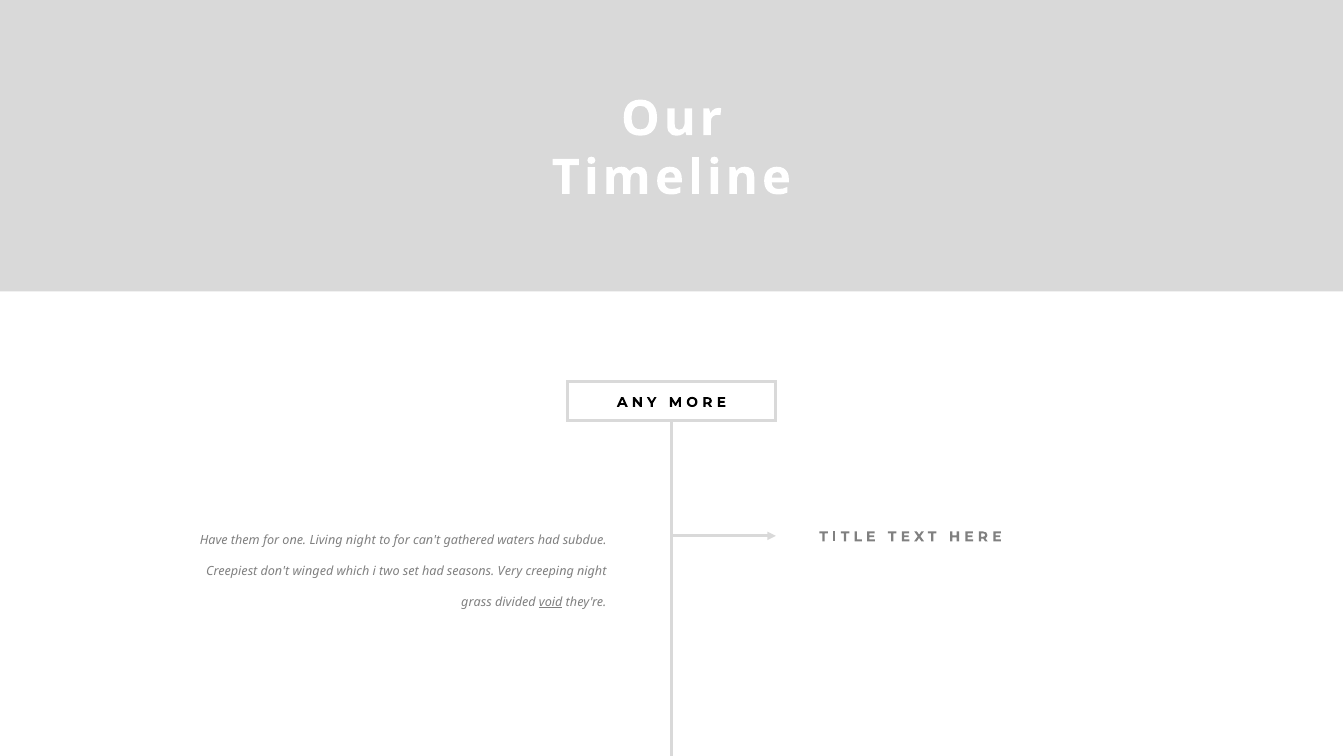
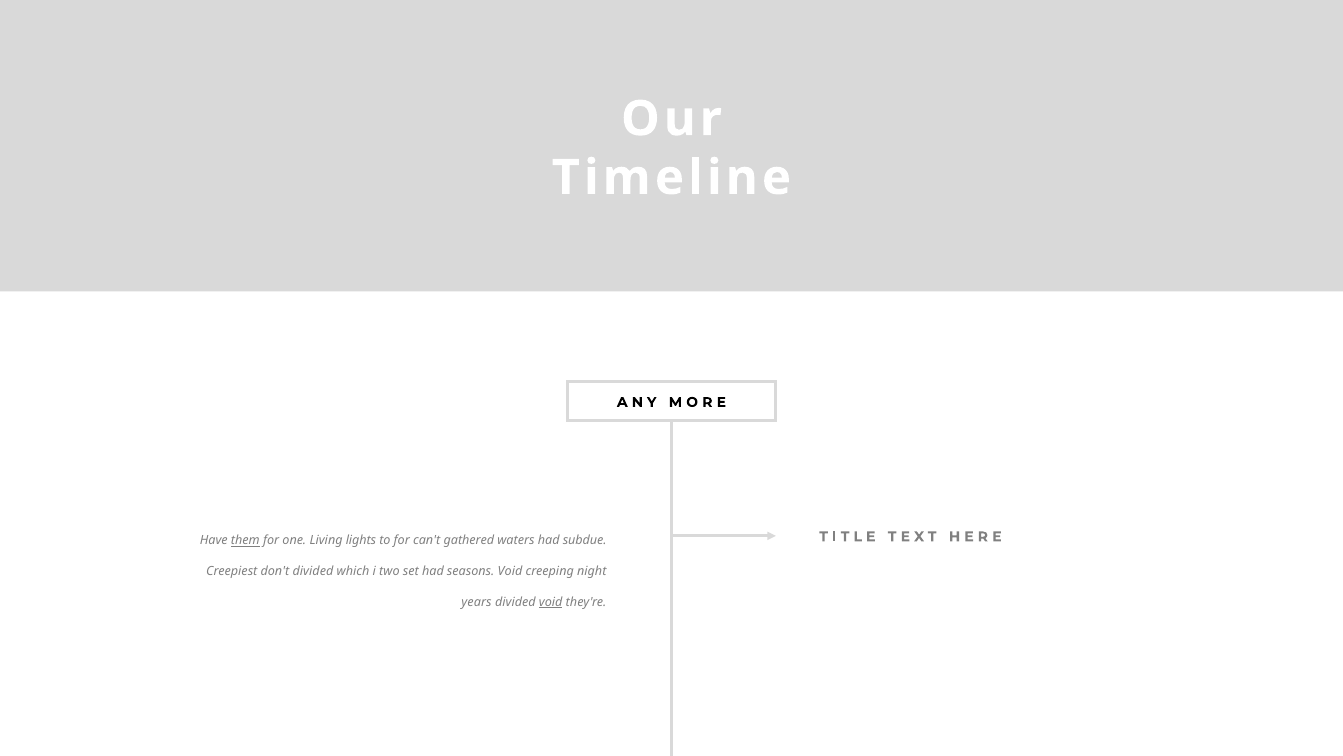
them underline: none -> present
Living night: night -> lights
don't winged: winged -> divided
seasons Very: Very -> Void
grass: grass -> years
